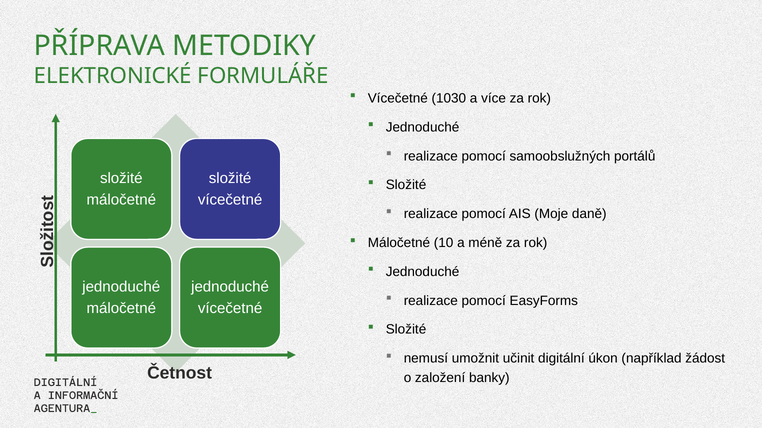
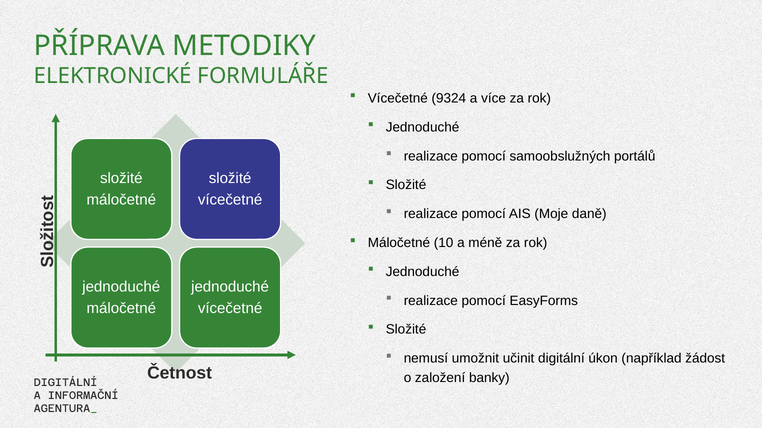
1030: 1030 -> 9324
